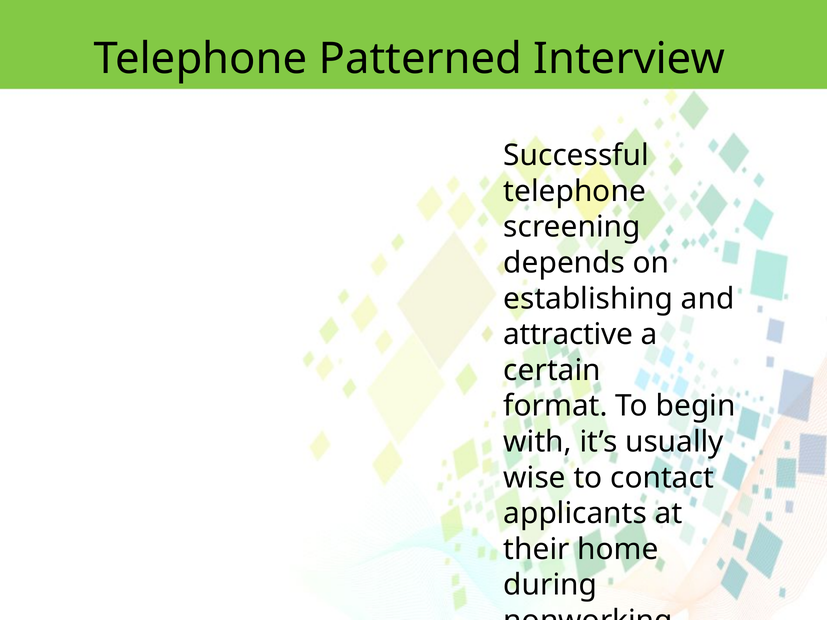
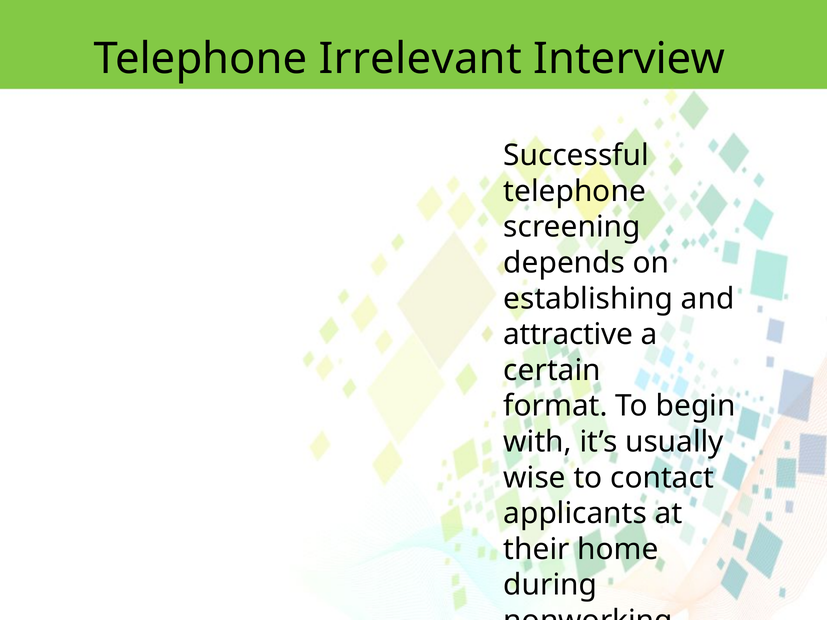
Patterned: Patterned -> Irrelevant
